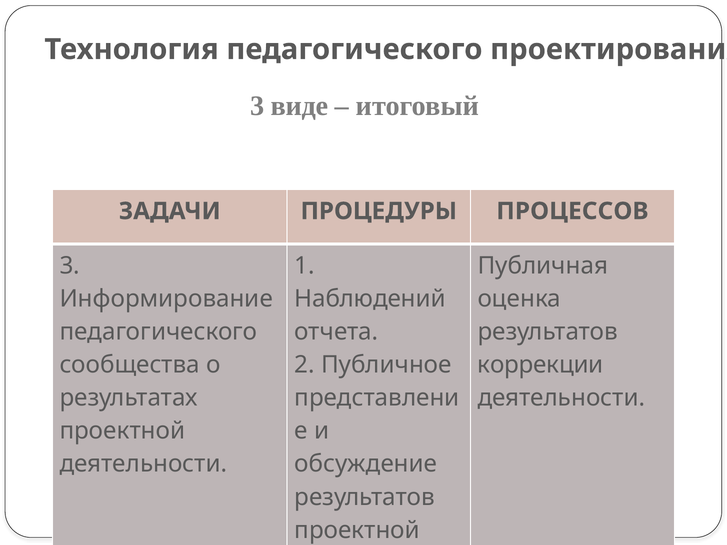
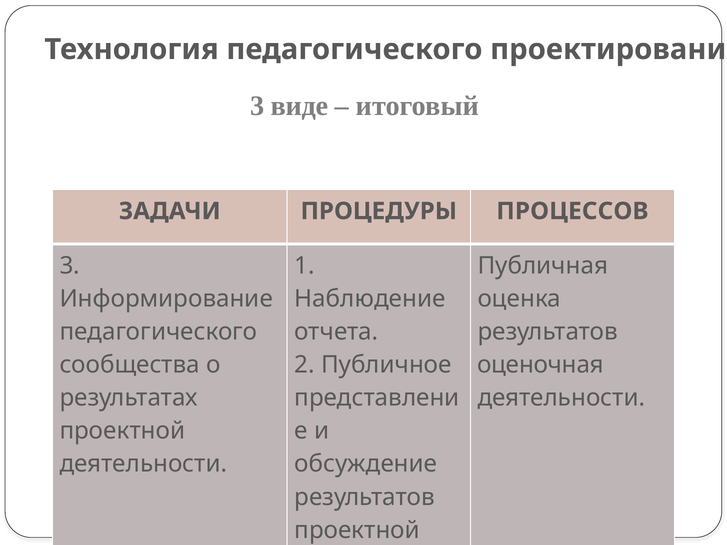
Наблюдений: Наблюдений -> Наблюдение
коррекции: коррекции -> оценочная
